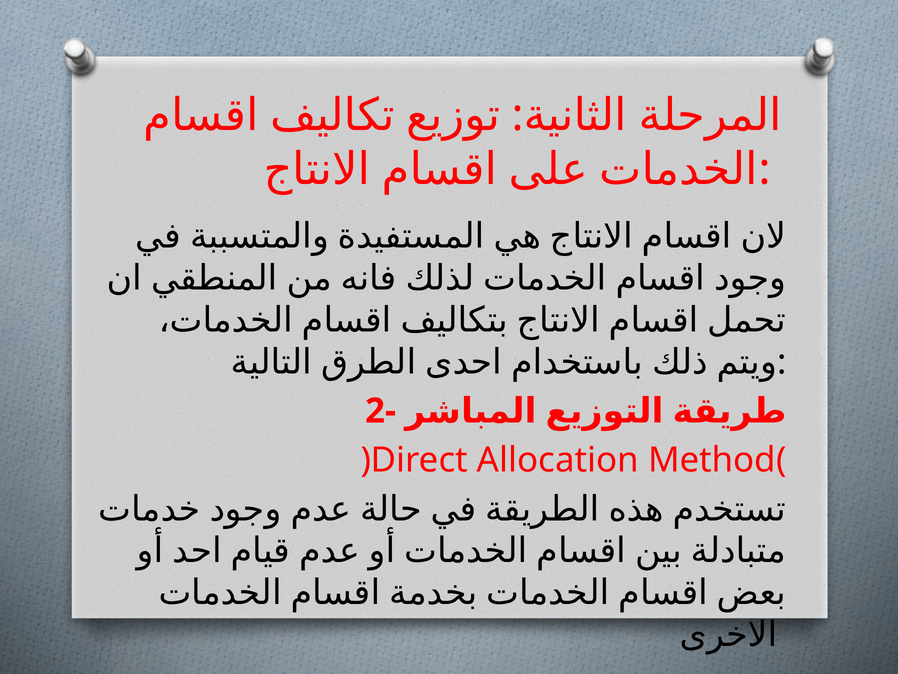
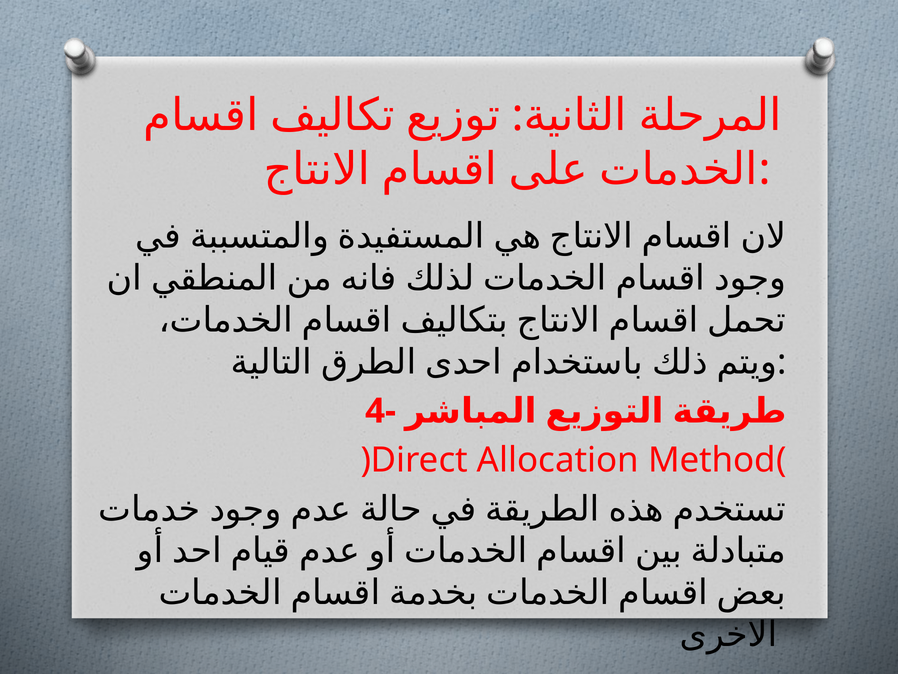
2-: 2- -> 4-
